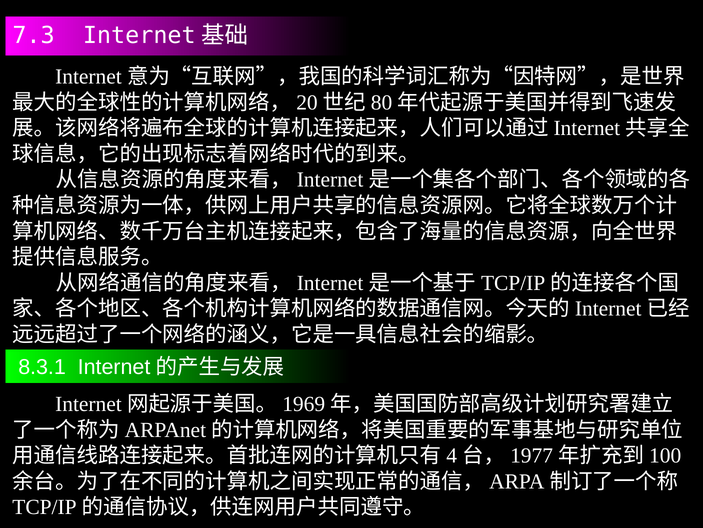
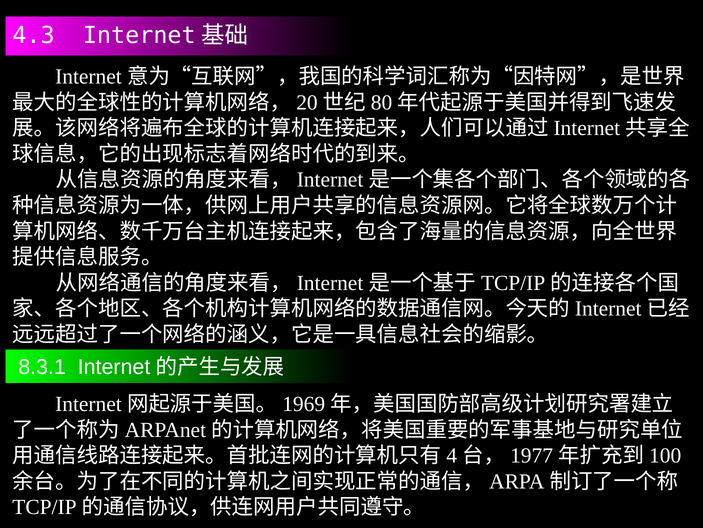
7.3: 7.3 -> 4.3
